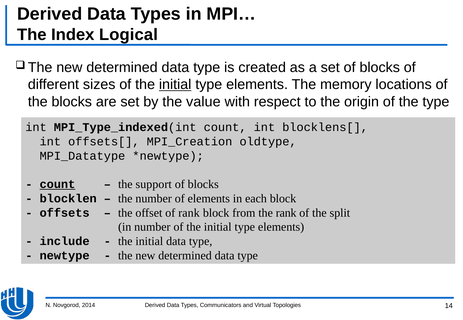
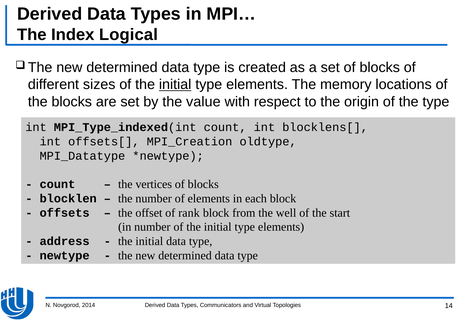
count at (57, 185) underline: present -> none
support: support -> vertices
the rank: rank -> well
split: split -> start
include: include -> address
